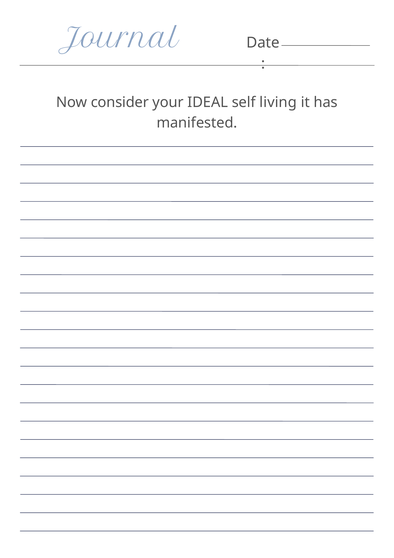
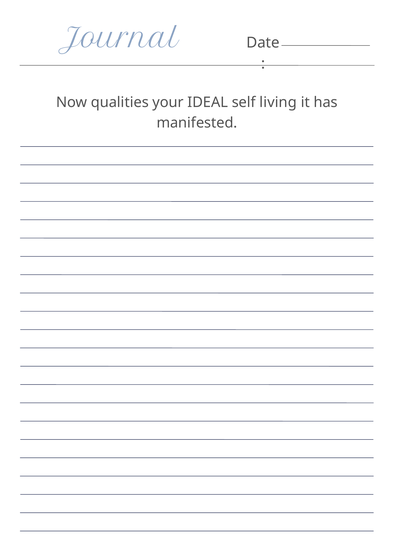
consider: consider -> qualities
